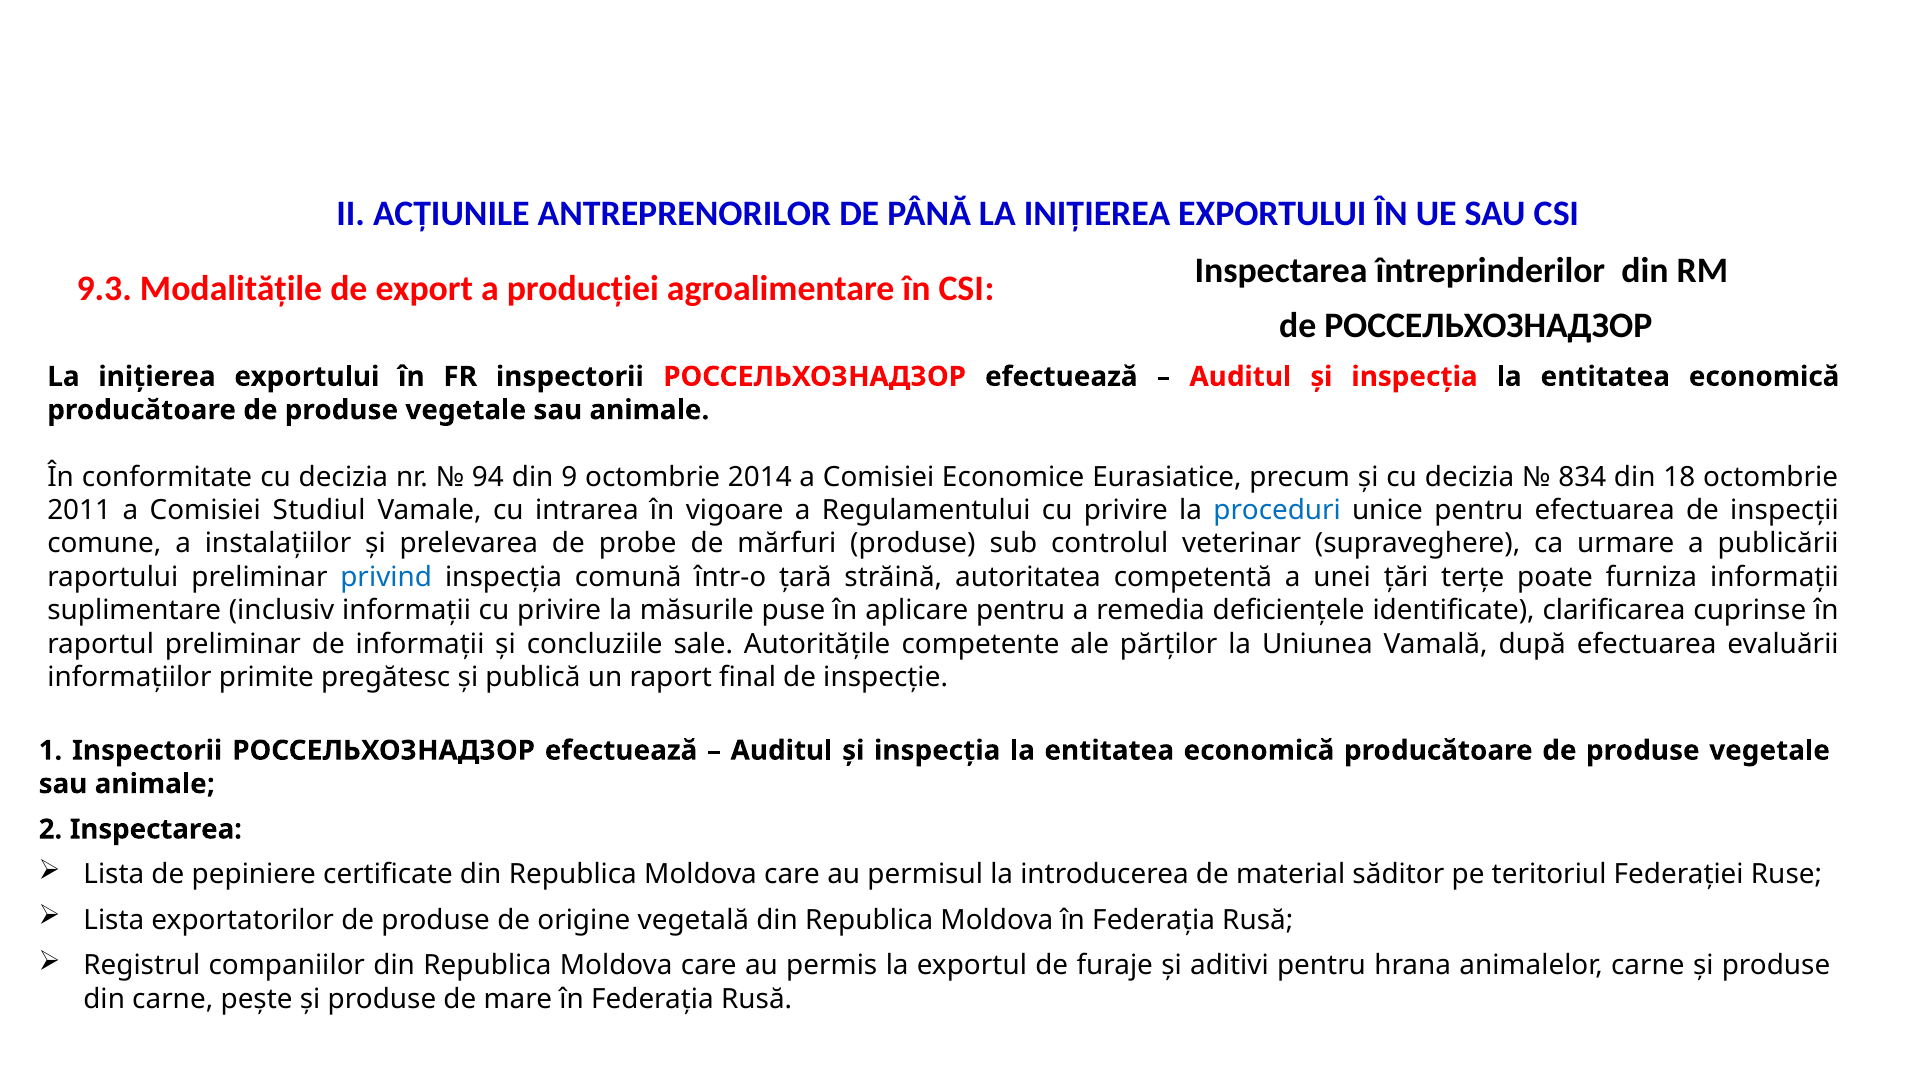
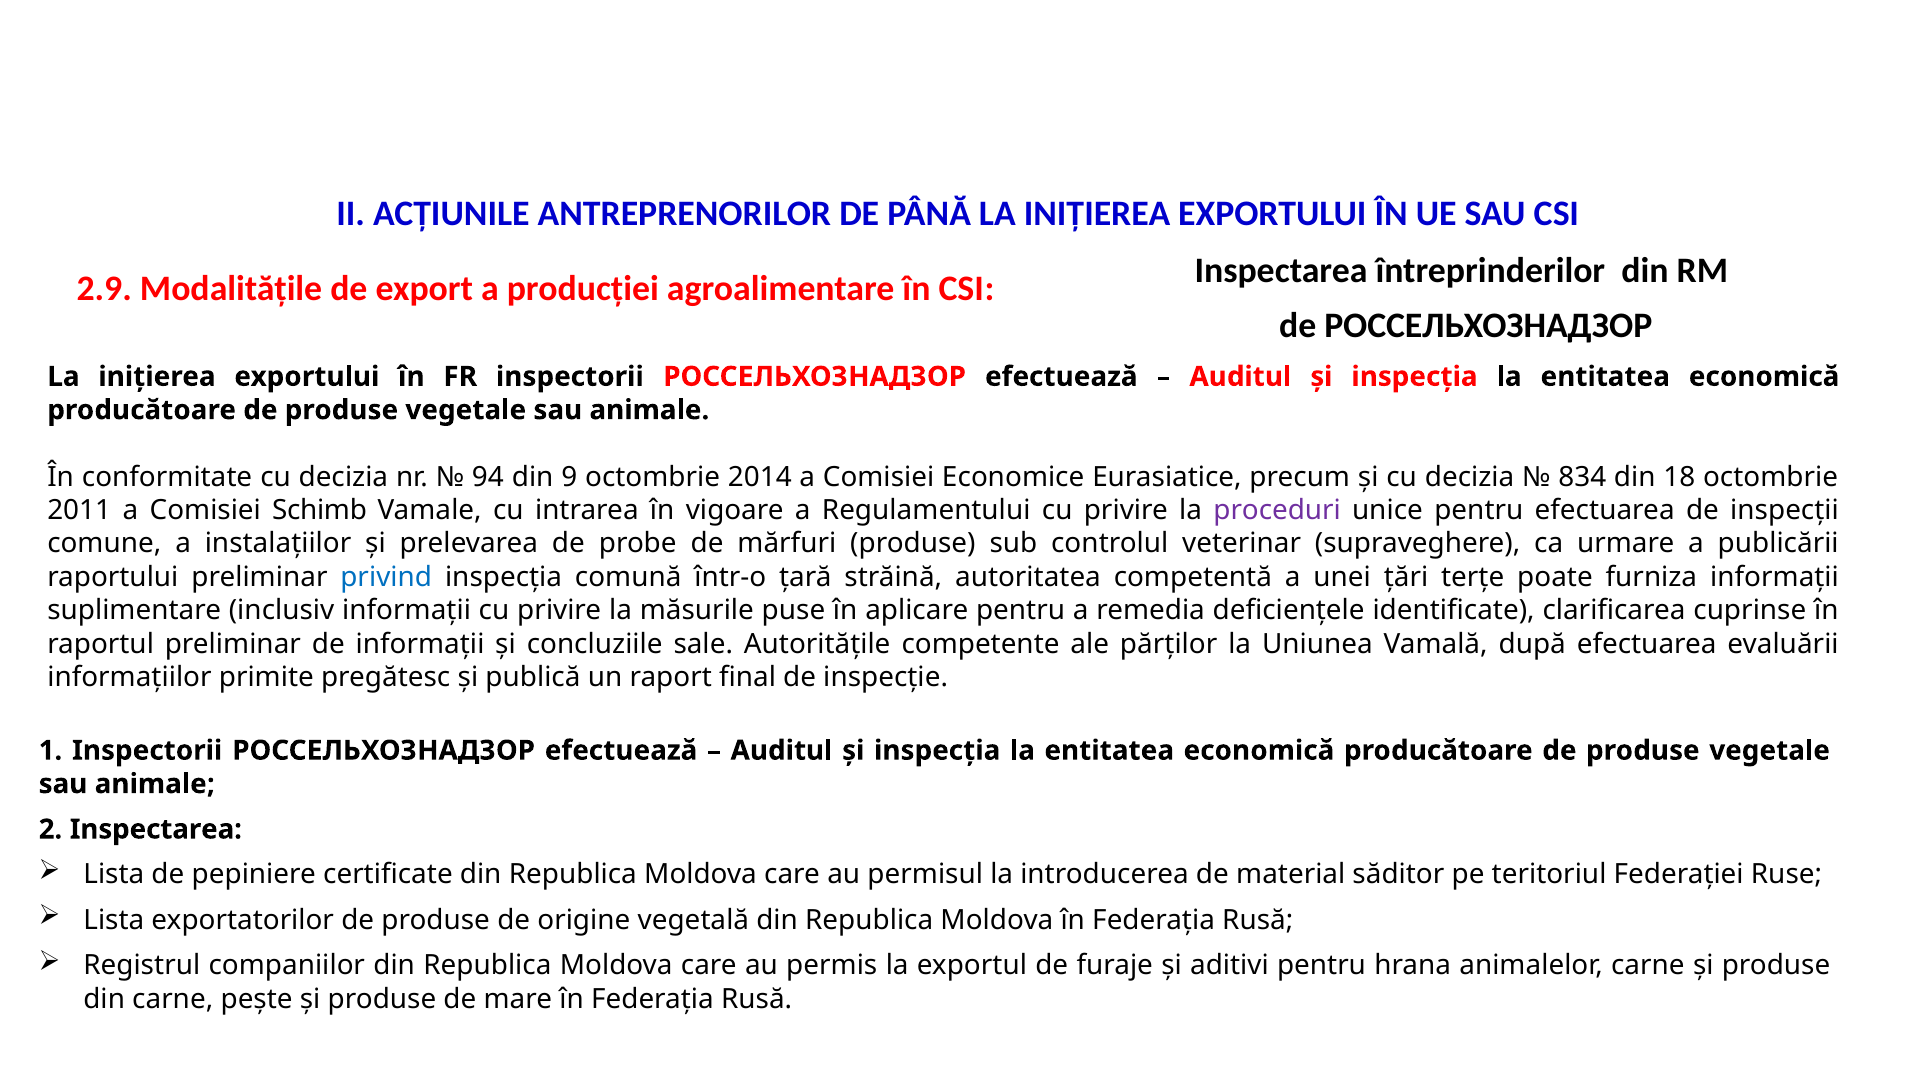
9.3: 9.3 -> 2.9
Studiul: Studiul -> Schimb
proceduri colour: blue -> purple
